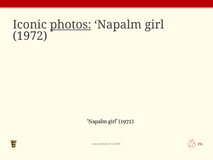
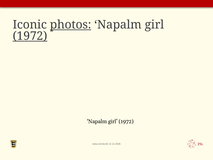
1972 at (30, 36) underline: none -> present
